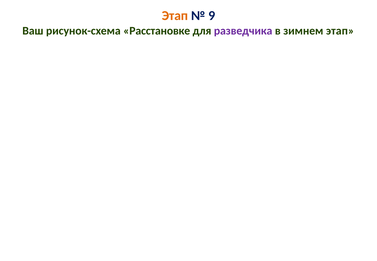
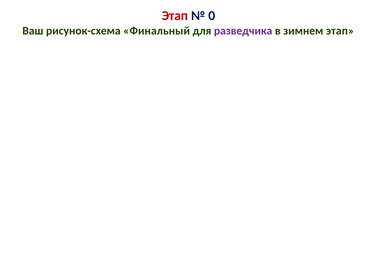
Этап at (175, 16) colour: orange -> red
9: 9 -> 0
Расстановке: Расстановке -> Финальный
